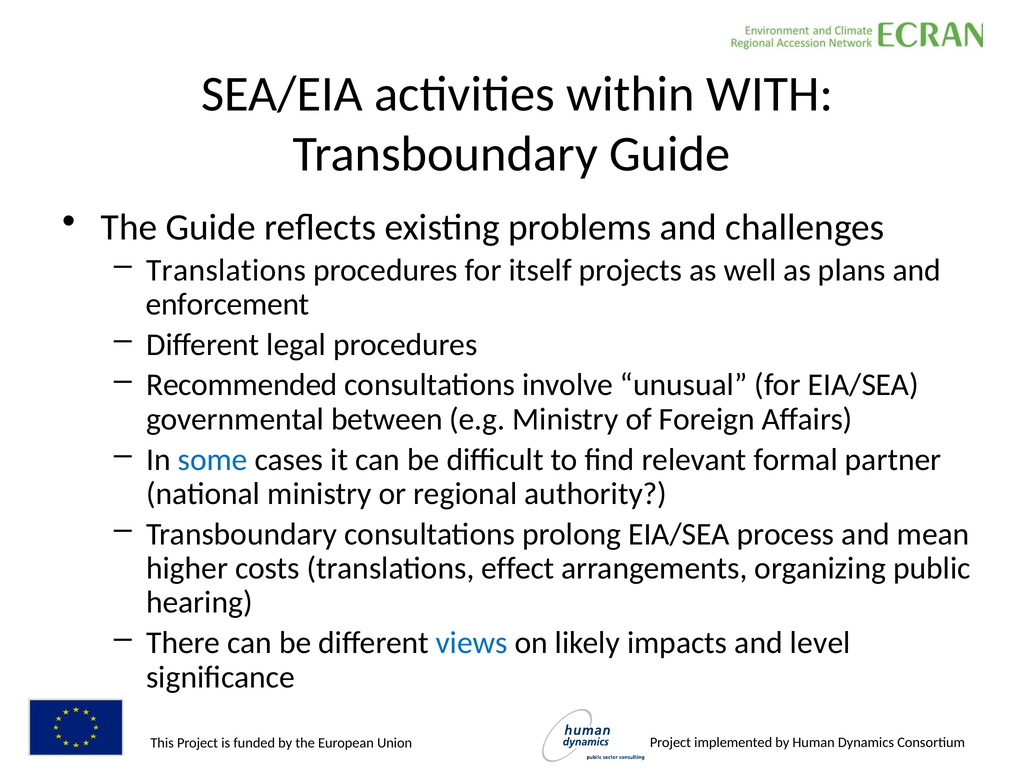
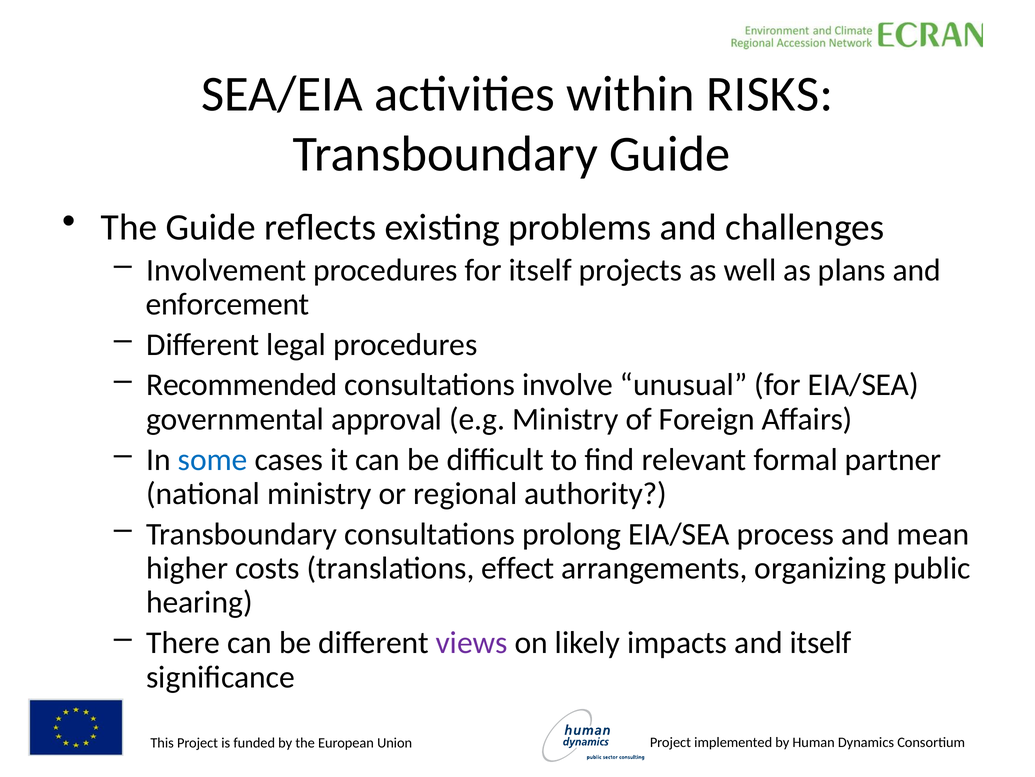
WITH: WITH -> RISKS
Translations at (226, 270): Translations -> Involvement
between: between -> approval
views colour: blue -> purple
and level: level -> itself
